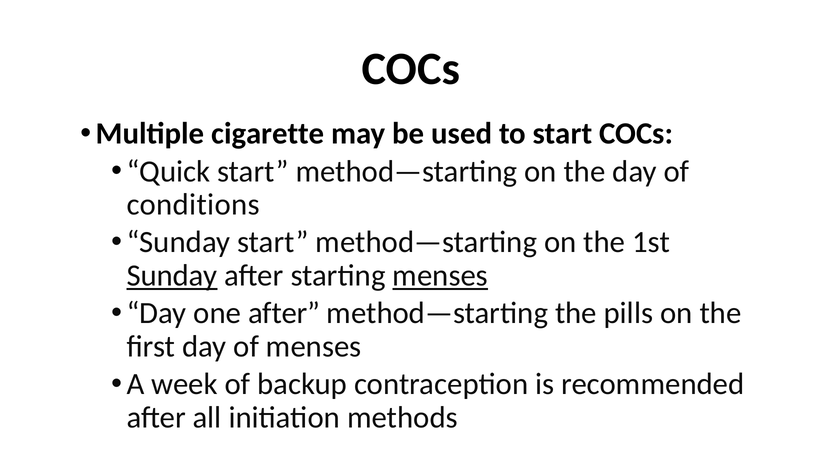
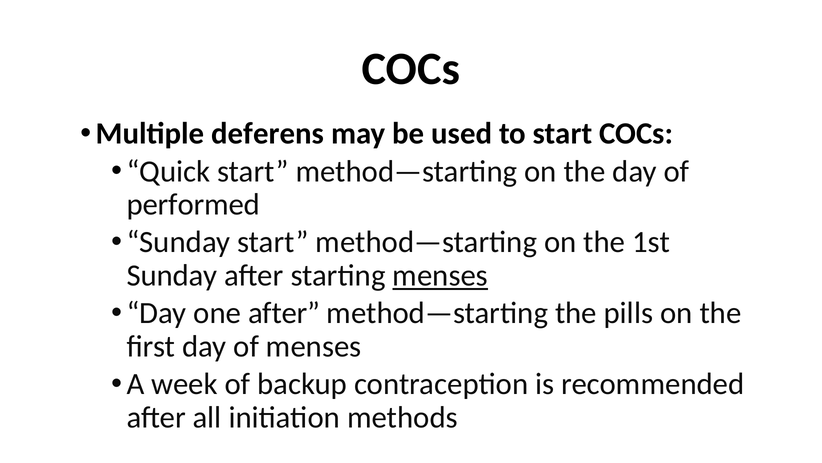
cigarette: cigarette -> deferens
conditions: conditions -> performed
Sunday at (172, 275) underline: present -> none
